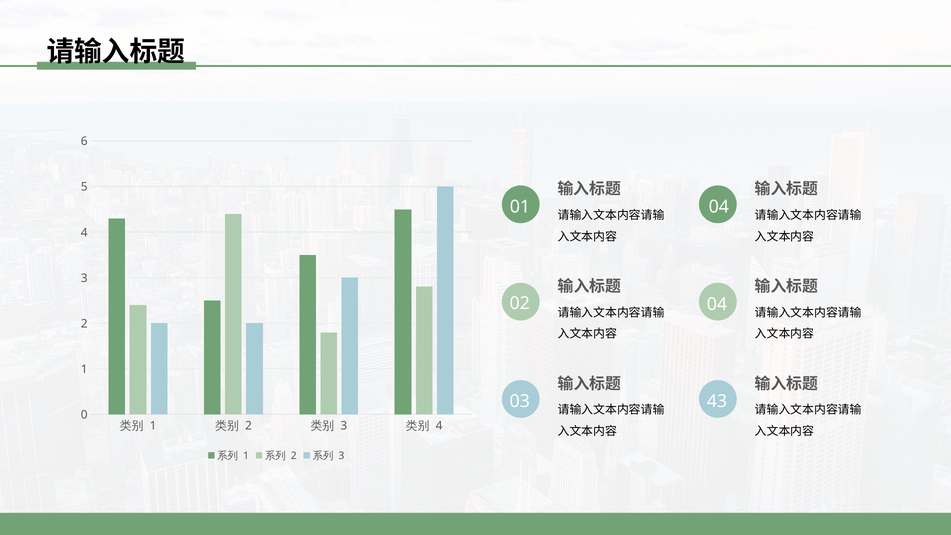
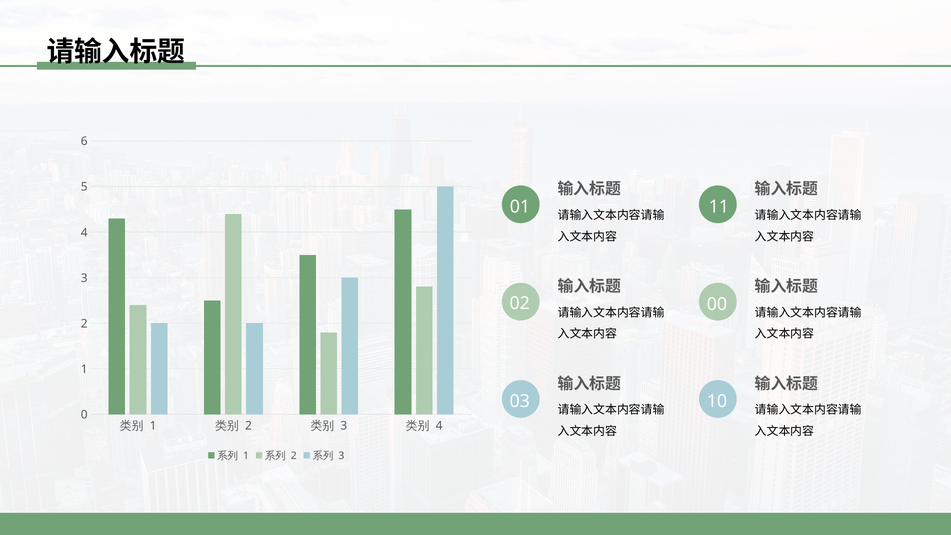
01 04: 04 -> 11
02 04: 04 -> 00
43: 43 -> 10
